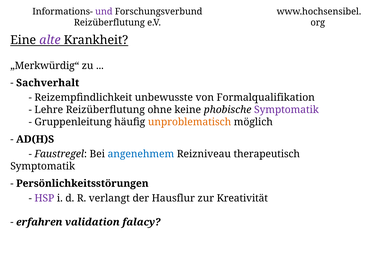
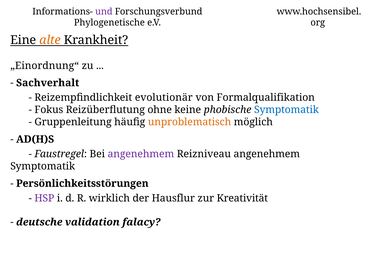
Reizüberflutung at (109, 23): Reizüberflutung -> Phylogenetische
alte colour: purple -> orange
„Merkwürdig“: „Merkwürdig“ -> „Einordnung“
unbewusste: unbewusste -> evolutionär
Lehre: Lehre -> Fokus
Symptomatik at (286, 110) colour: purple -> blue
angenehmem at (141, 154) colour: blue -> purple
Reizniveau therapeutisch: therapeutisch -> angenehmem
verlangt: verlangt -> wirklich
erfahren: erfahren -> deutsche
